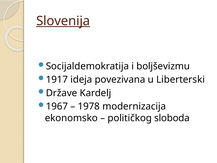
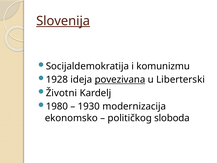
boljševizmu: boljševizmu -> komunizmu
1917: 1917 -> 1928
povezivana underline: none -> present
Države: Države -> Životni
1967: 1967 -> 1980
1978: 1978 -> 1930
